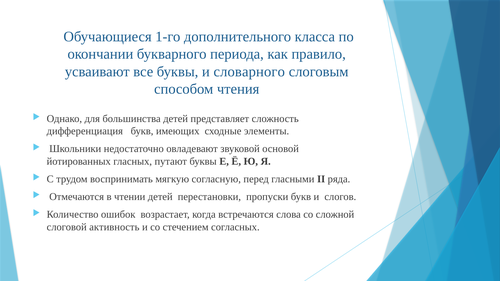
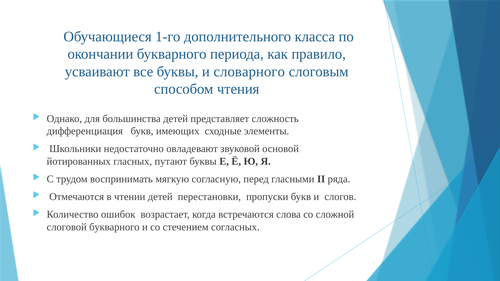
слоговой активность: активность -> букварного
